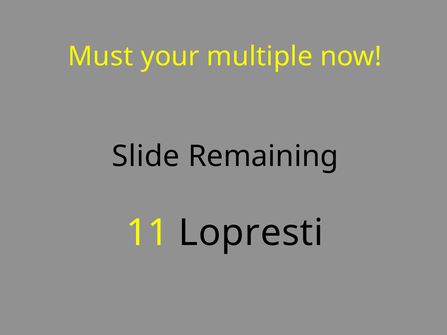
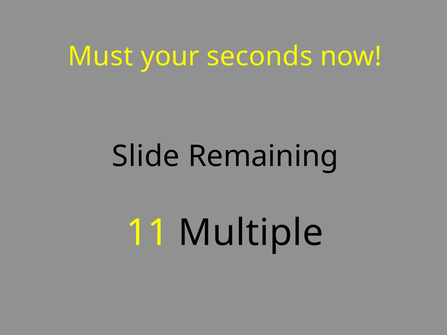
multiple: multiple -> seconds
Lopresti: Lopresti -> Multiple
